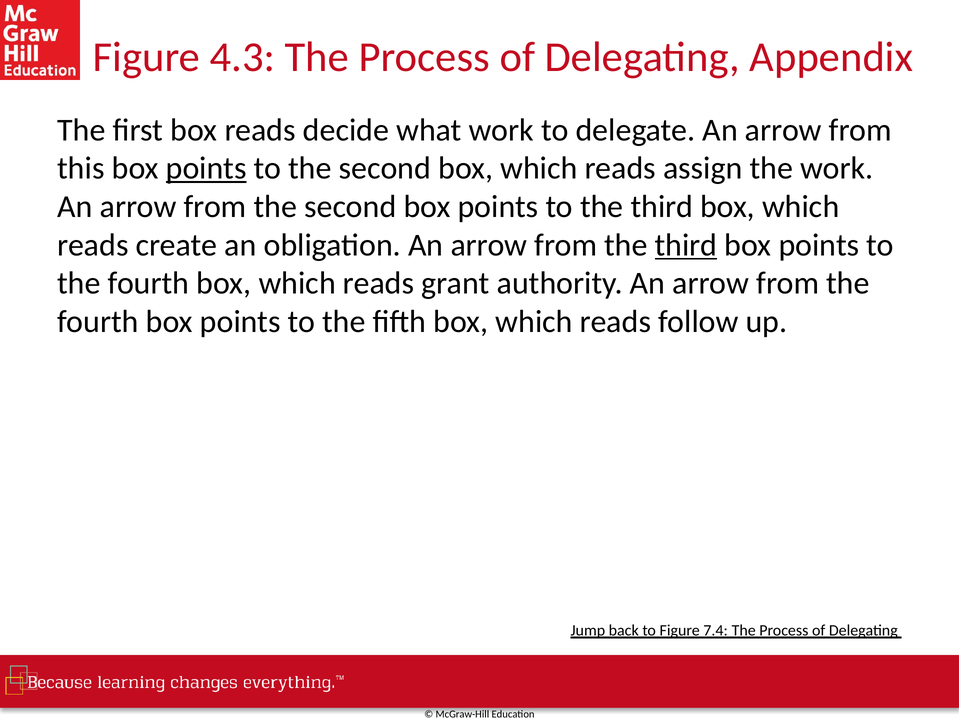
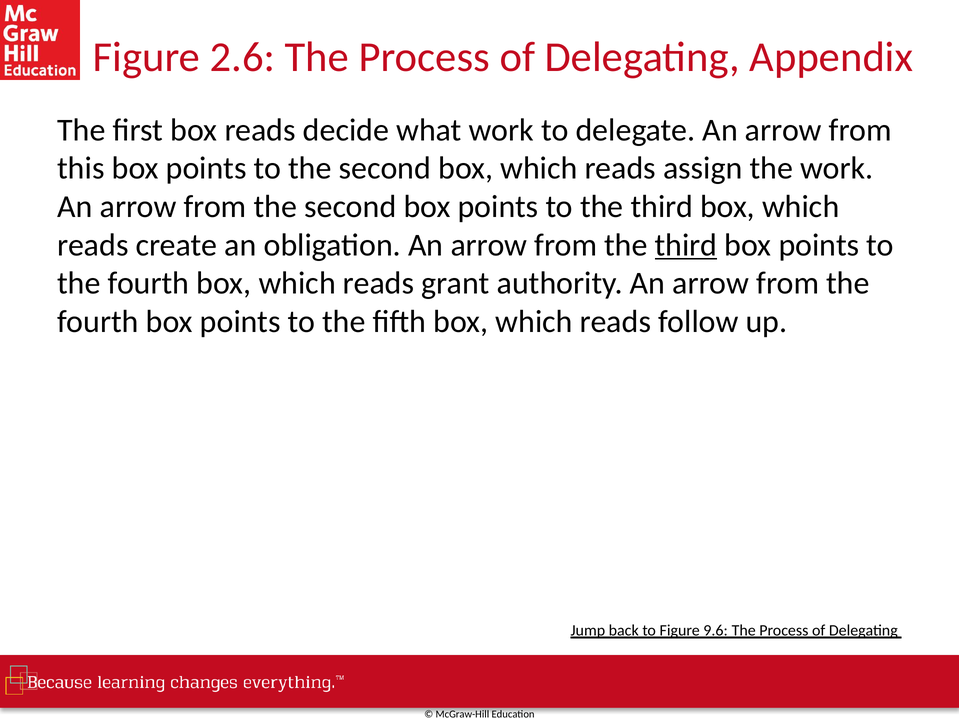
4.3: 4.3 -> 2.6
points at (206, 168) underline: present -> none
7.4: 7.4 -> 9.6
